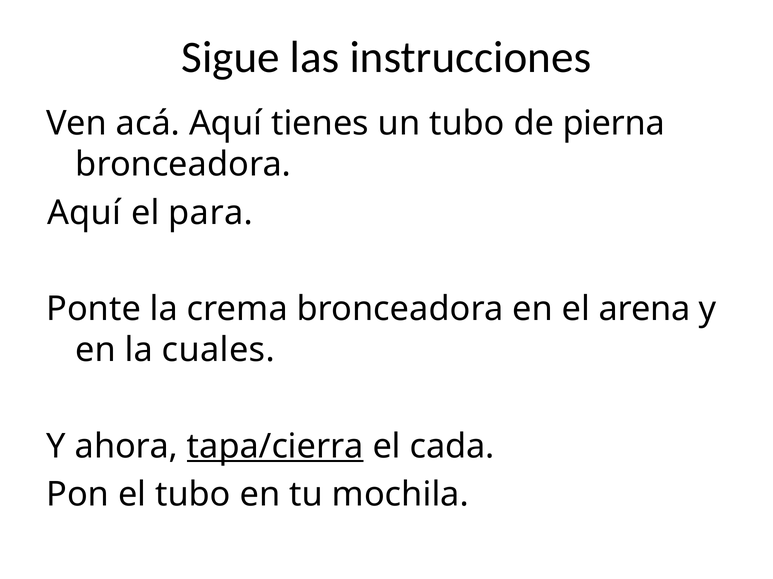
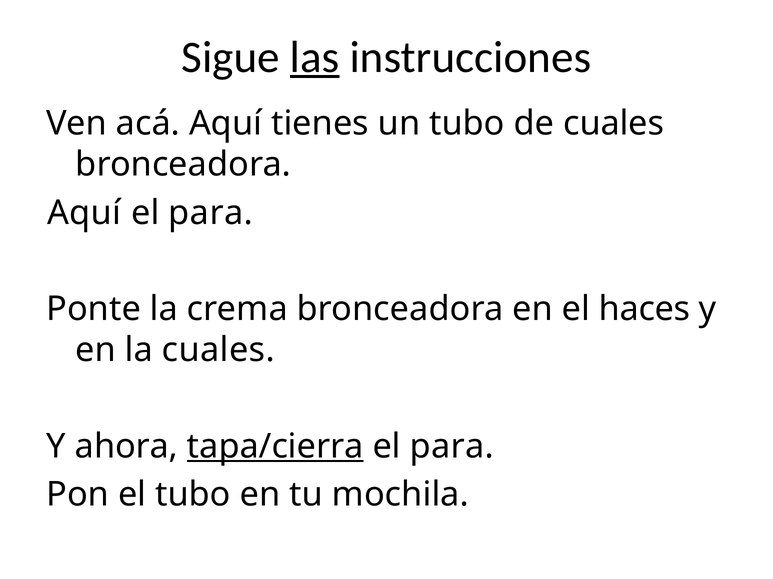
las underline: none -> present
de pierna: pierna -> cuales
arena: arena -> haces
cada at (452, 447): cada -> para
